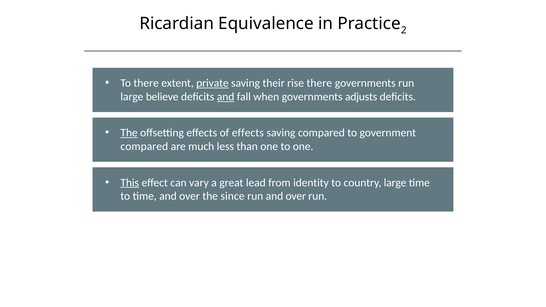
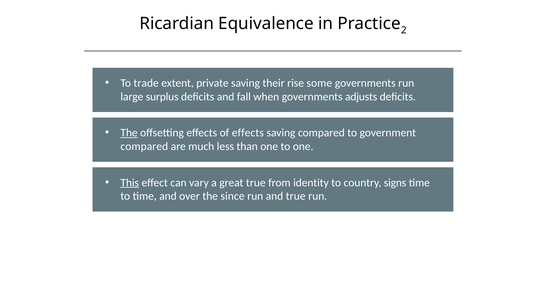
To there: there -> trade
private underline: present -> none
rise there: there -> some
believe: believe -> surplus
and at (226, 97) underline: present -> none
great lead: lead -> true
country large: large -> signs
run and over: over -> true
